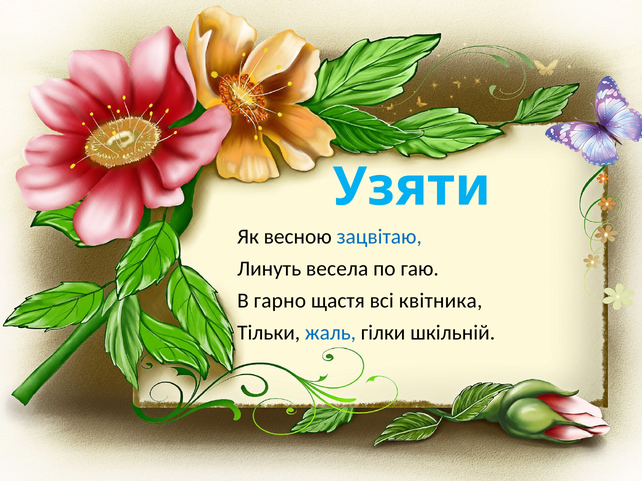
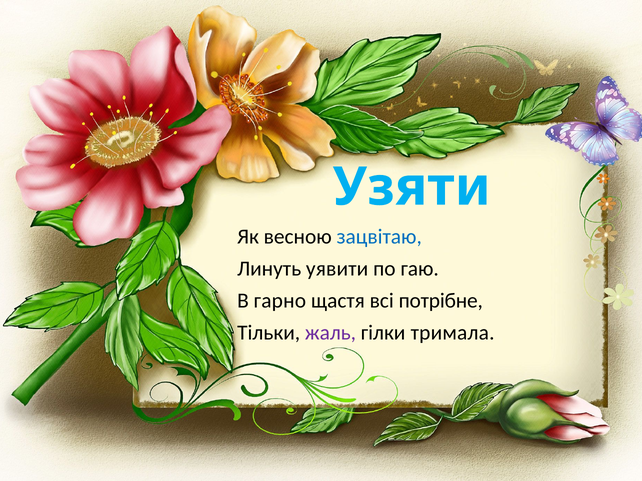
весела: весела -> уявити
квітника: квітника -> потрібне
жаль colour: blue -> purple
шкільній: шкільній -> тримала
